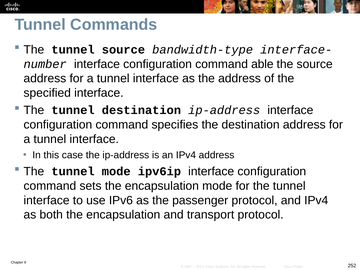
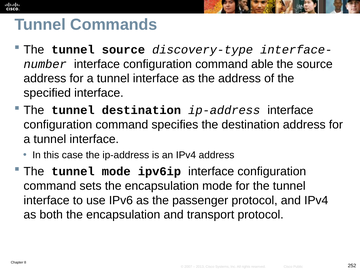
bandwidth-type: bandwidth-type -> discovery-type
